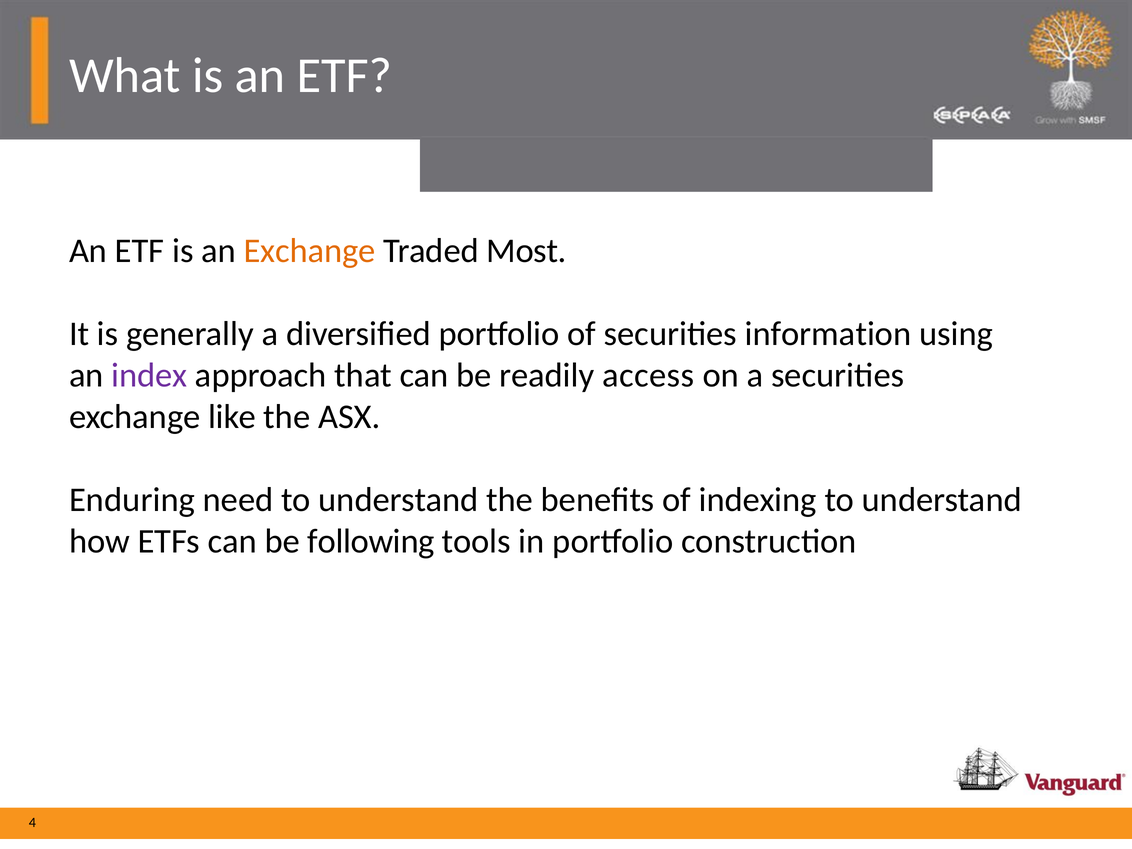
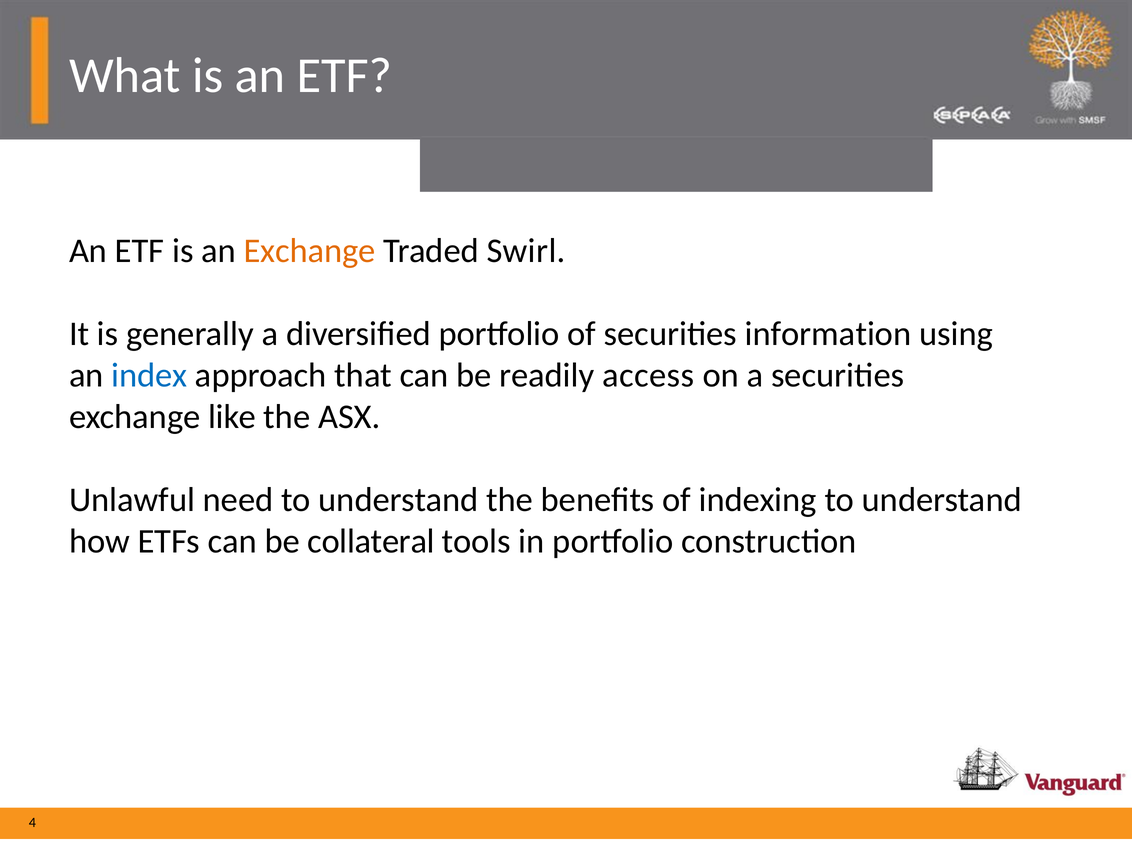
Most: Most -> Swirl
index colour: purple -> blue
Enduring: Enduring -> Unlawful
following: following -> collateral
